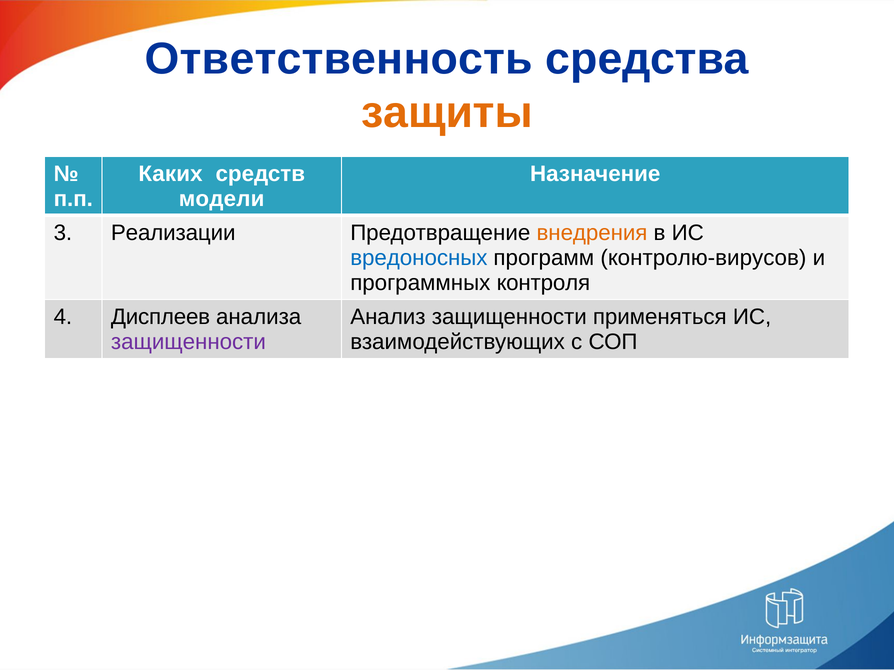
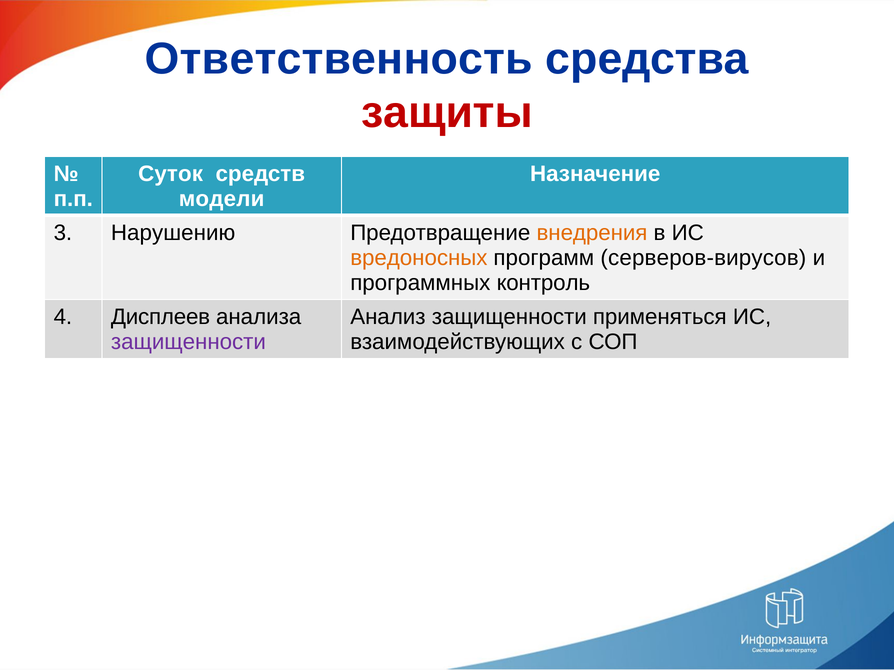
защиты colour: orange -> red
Каких: Каких -> Суток
Реализации: Реализации -> Нарушению
вредоносных colour: blue -> orange
контролю-вирусов: контролю-вирусов -> серверов-вирусов
контроля: контроля -> контроль
